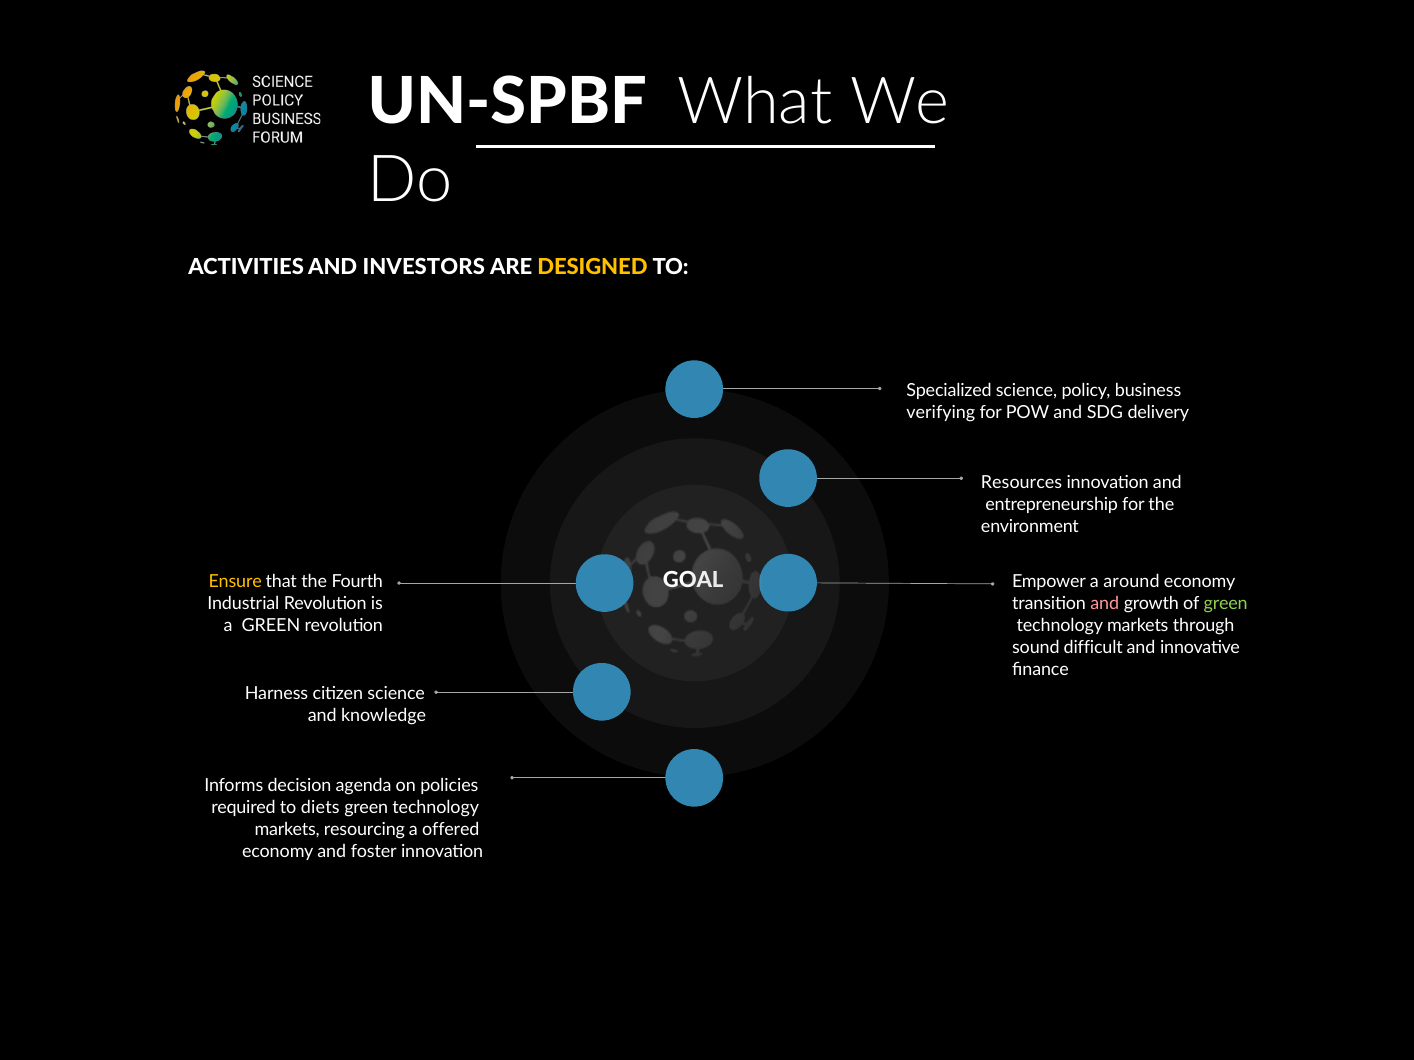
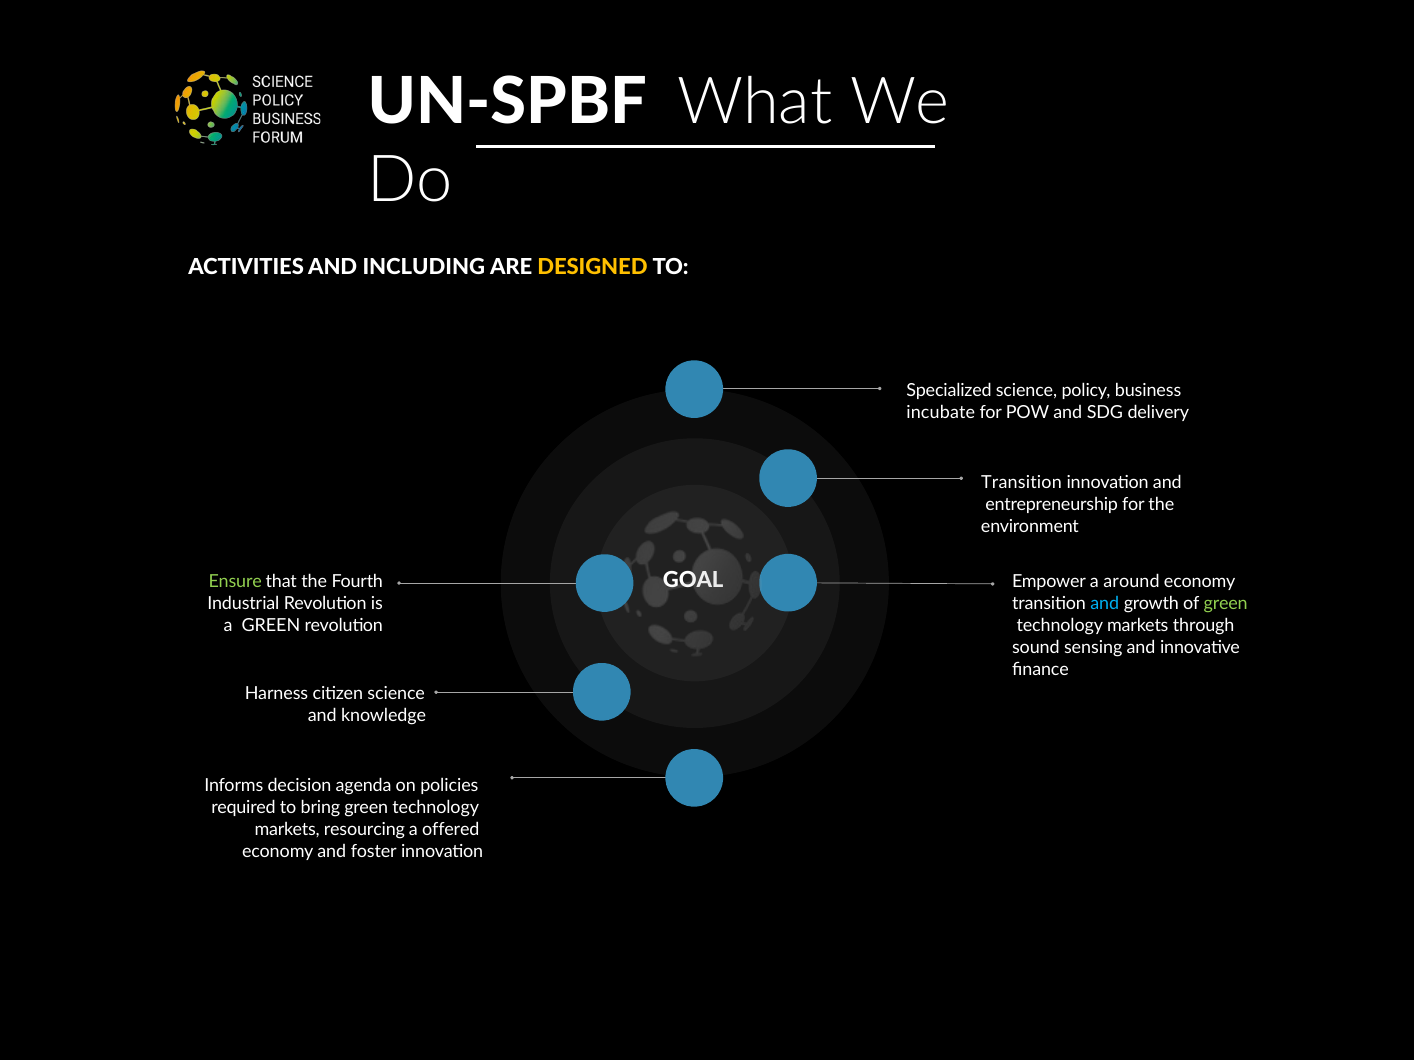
INVESTORS: INVESTORS -> INCLUDING
verifying: verifying -> incubate
Resources at (1022, 483): Resources -> Transition
Ensure colour: yellow -> light green
and at (1105, 604) colour: pink -> light blue
difficult: difficult -> sensing
diets: diets -> bring
